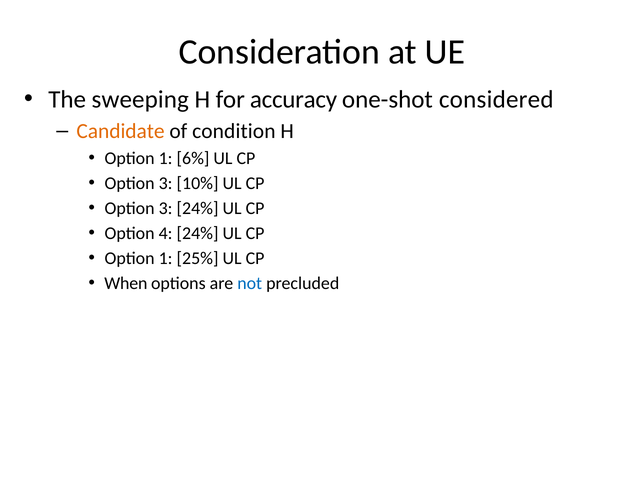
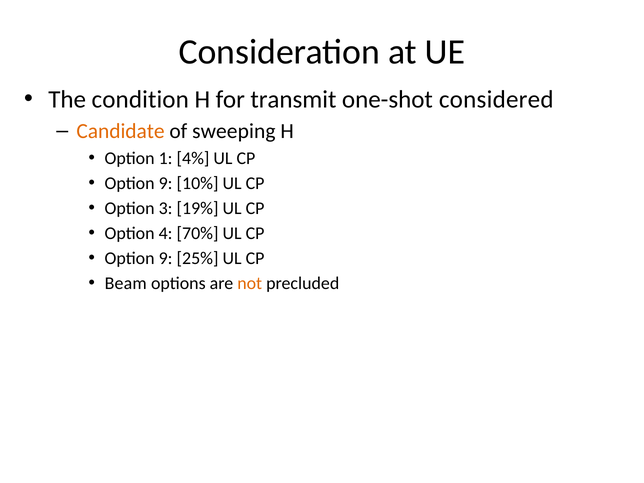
sweeping: sweeping -> condition
accuracy: accuracy -> transmit
condition: condition -> sweeping
6%: 6% -> 4%
3 at (166, 183): 3 -> 9
3 24%: 24% -> 19%
4 24%: 24% -> 70%
1 at (166, 258): 1 -> 9
When: When -> Beam
not colour: blue -> orange
